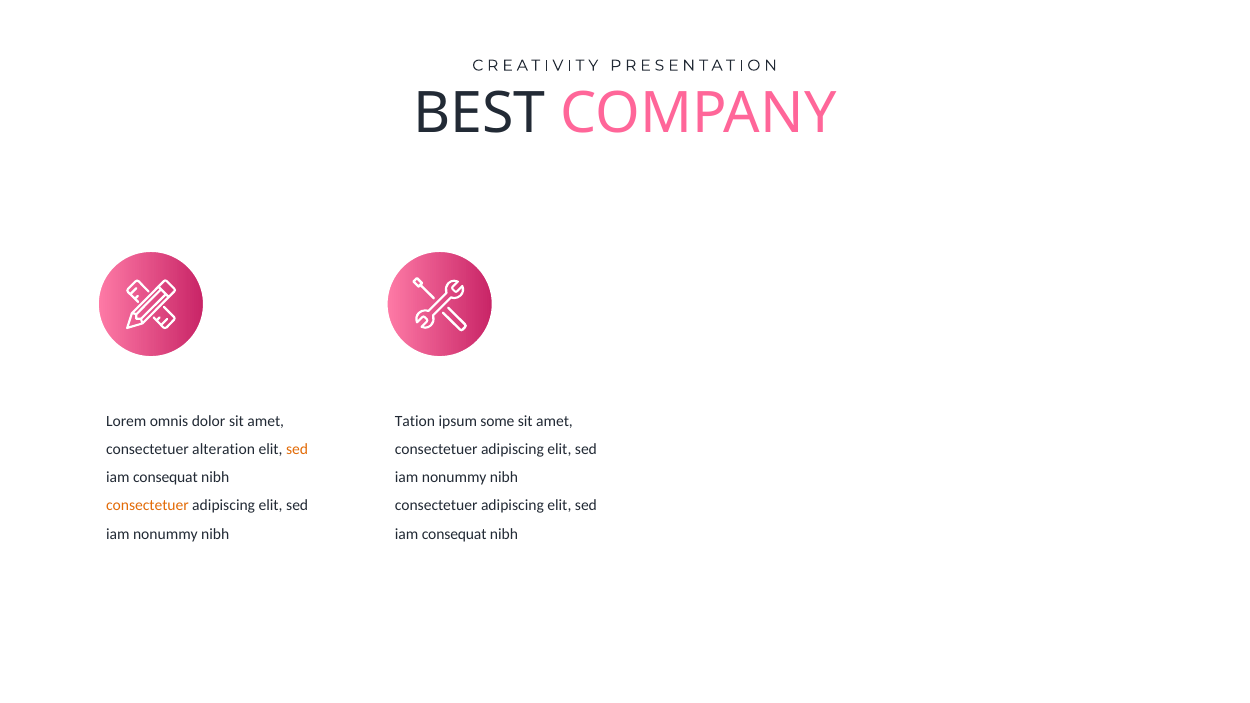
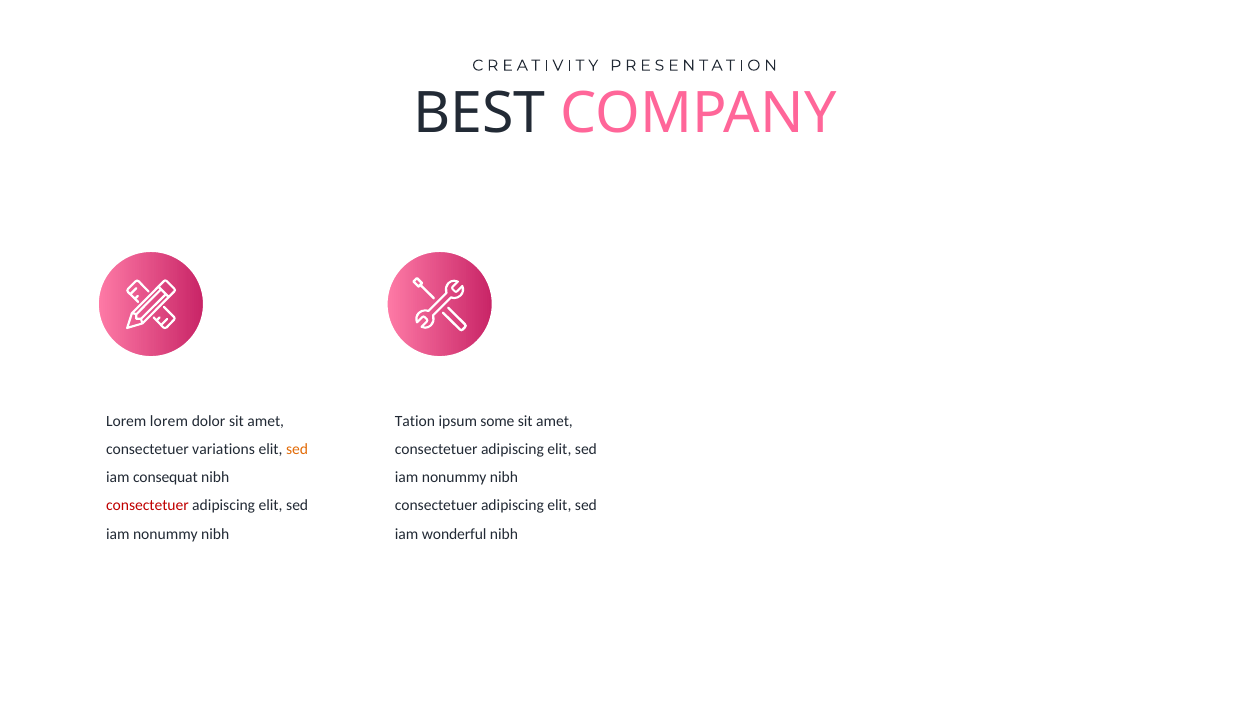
Lorem omnis: omnis -> lorem
alteration: alteration -> variations
consectetuer at (147, 506) colour: orange -> red
consequat at (454, 534): consequat -> wonderful
